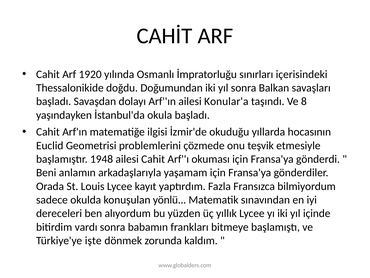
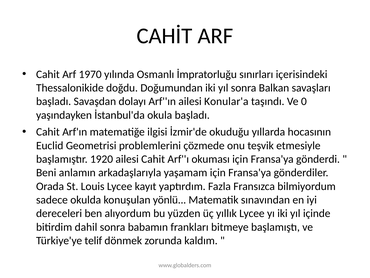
1920: 1920 -> 1970
8: 8 -> 0
1948: 1948 -> 1920
vardı: vardı -> dahil
işte: işte -> telif
